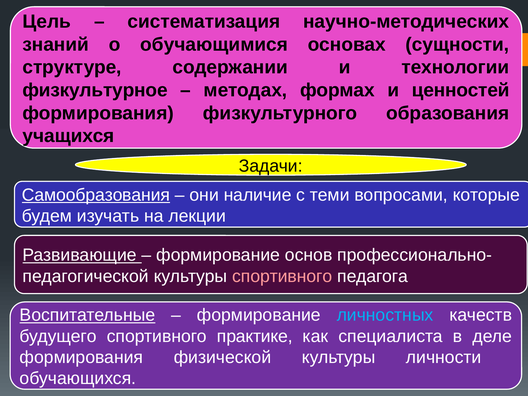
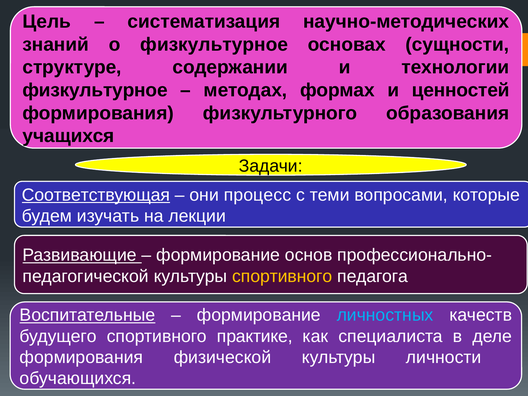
о обучающимися: обучающимися -> физкультурное
Самообразования: Самообразования -> Соответствующая
наличие: наличие -> процесс
спортивного at (282, 276) colour: pink -> yellow
